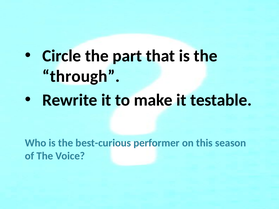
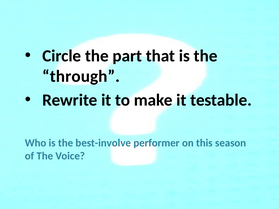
best-curious: best-curious -> best-involve
